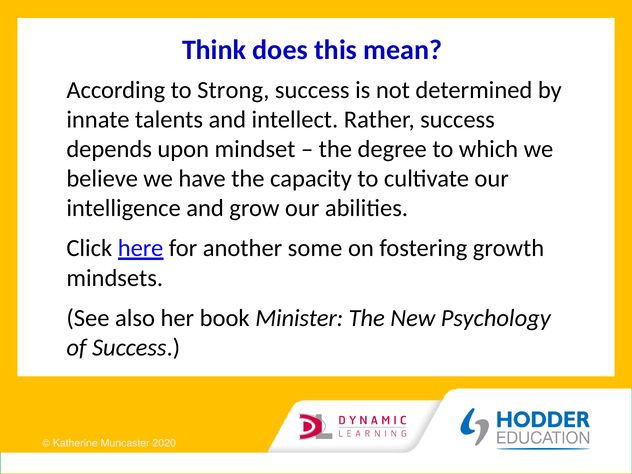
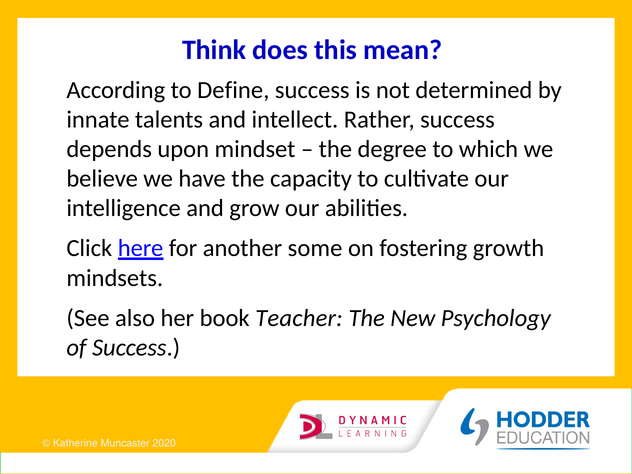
Strong: Strong -> Define
Minister: Minister -> Teacher
